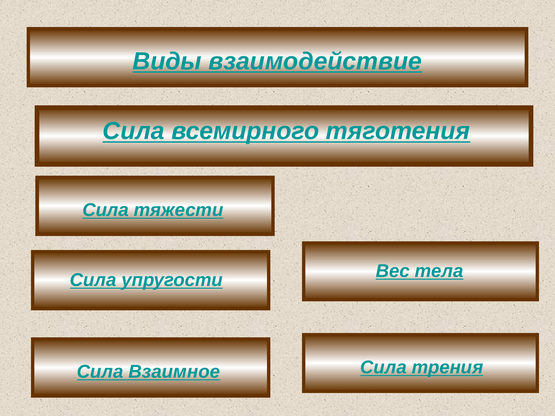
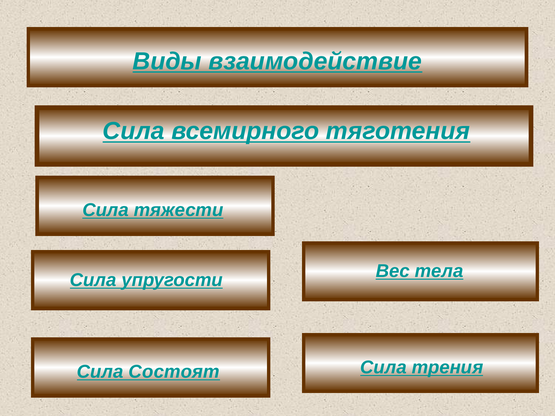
Взаимное: Взаимное -> Состоят
